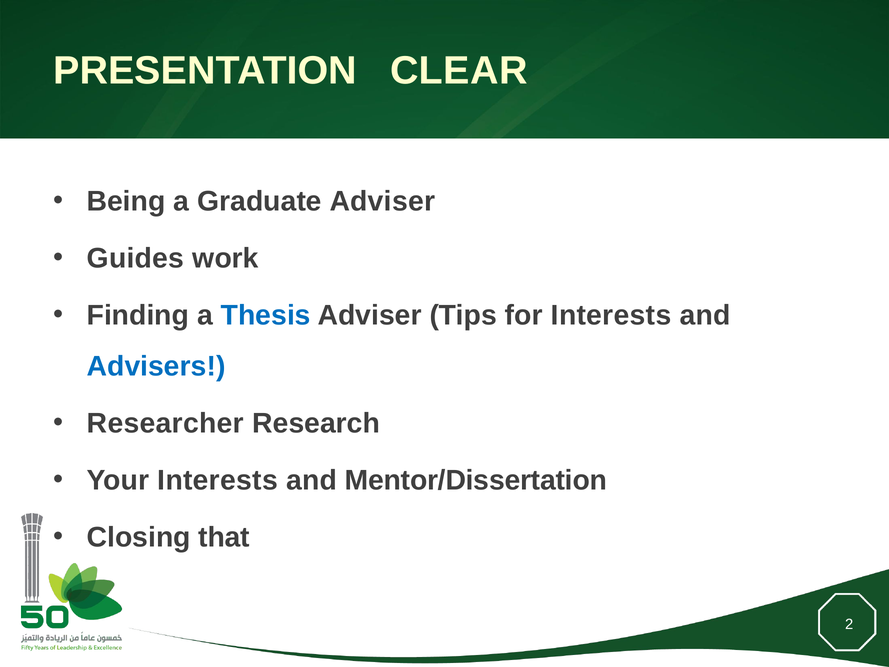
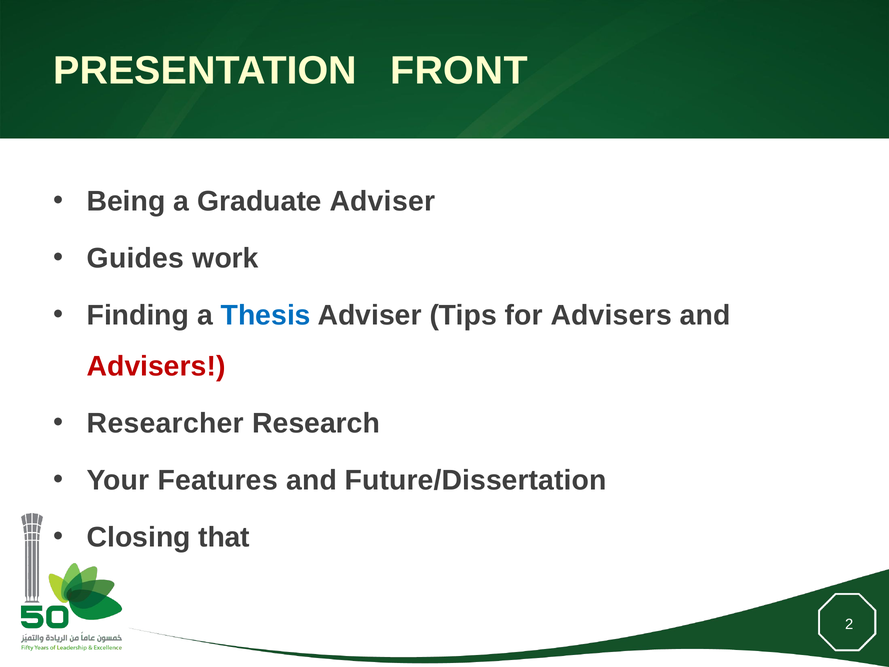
CLEAR: CLEAR -> FRONT
for Interests: Interests -> Advisers
Advisers at (156, 366) colour: blue -> red
Your Interests: Interests -> Features
Mentor/Dissertation: Mentor/Dissertation -> Future/Dissertation
